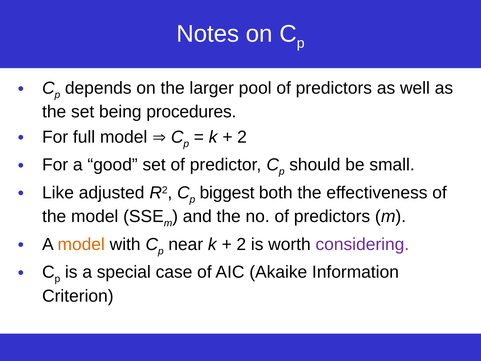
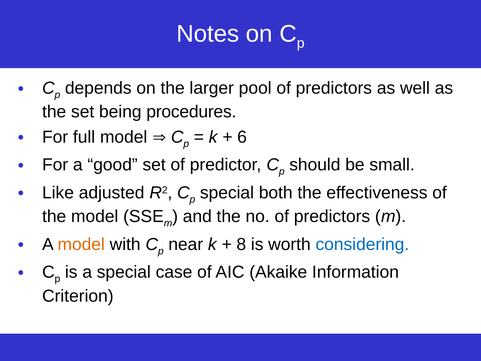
2 at (242, 137): 2 -> 6
biggest at (227, 193): biggest -> special
2 at (241, 244): 2 -> 8
considering colour: purple -> blue
